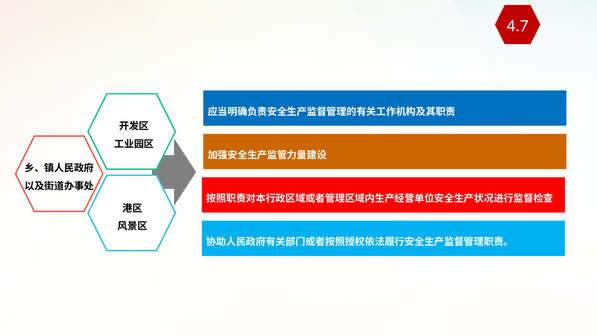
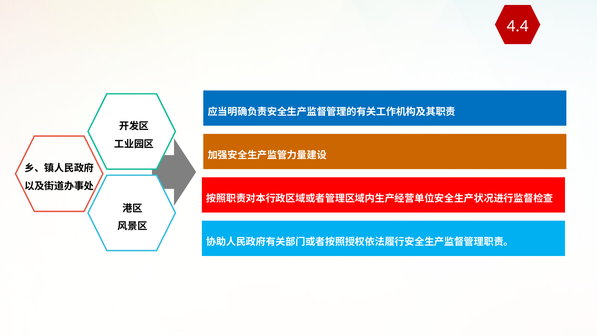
4.7: 4.7 -> 4.4
